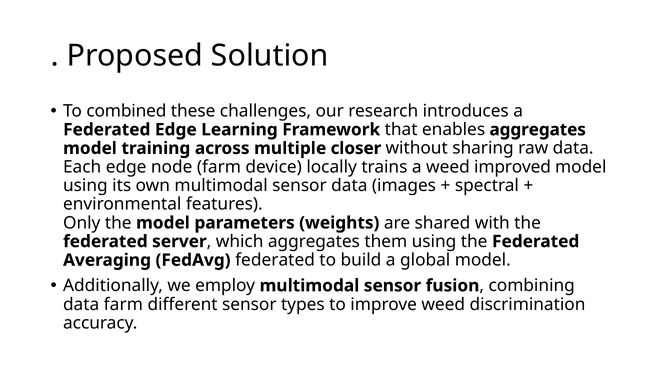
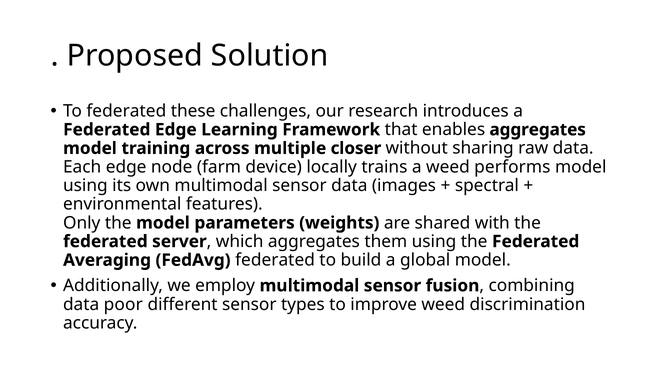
To combined: combined -> federated
improved: improved -> performs
data farm: farm -> poor
